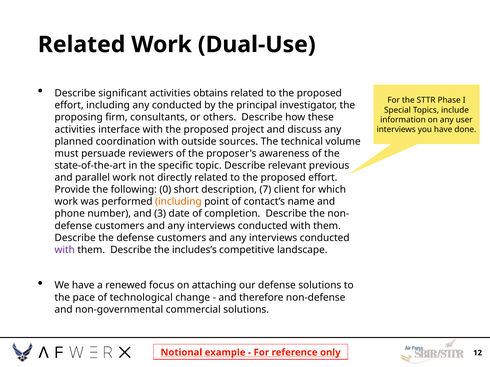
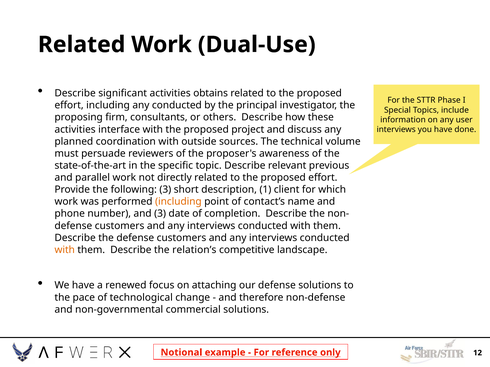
following 0: 0 -> 3
7: 7 -> 1
with at (65, 250) colour: purple -> orange
includes’s: includes’s -> relation’s
